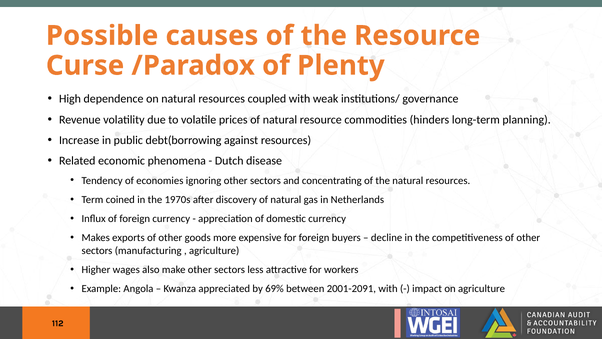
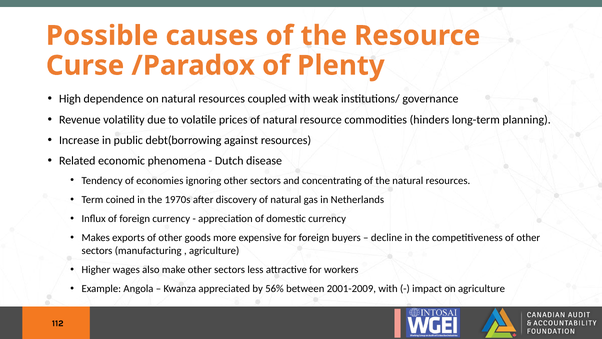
69%: 69% -> 56%
2001-2091: 2001-2091 -> 2001-2009
